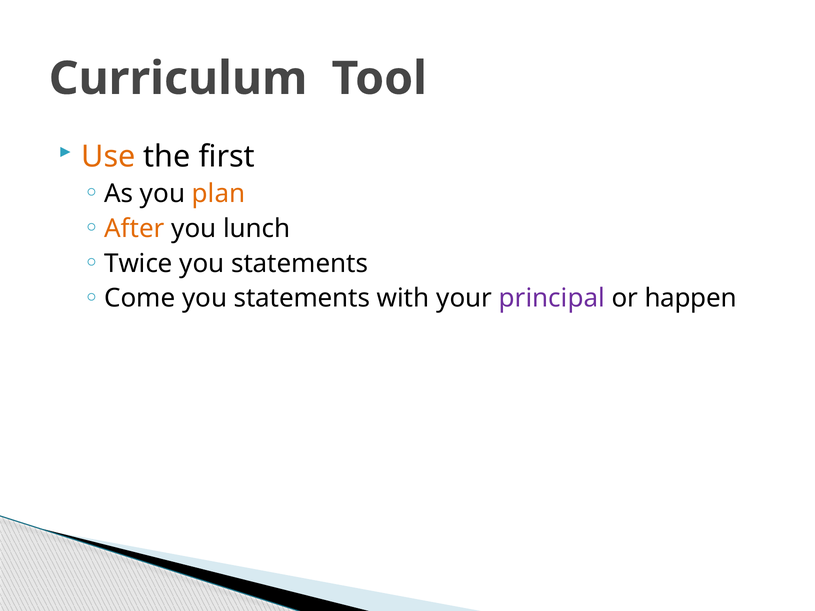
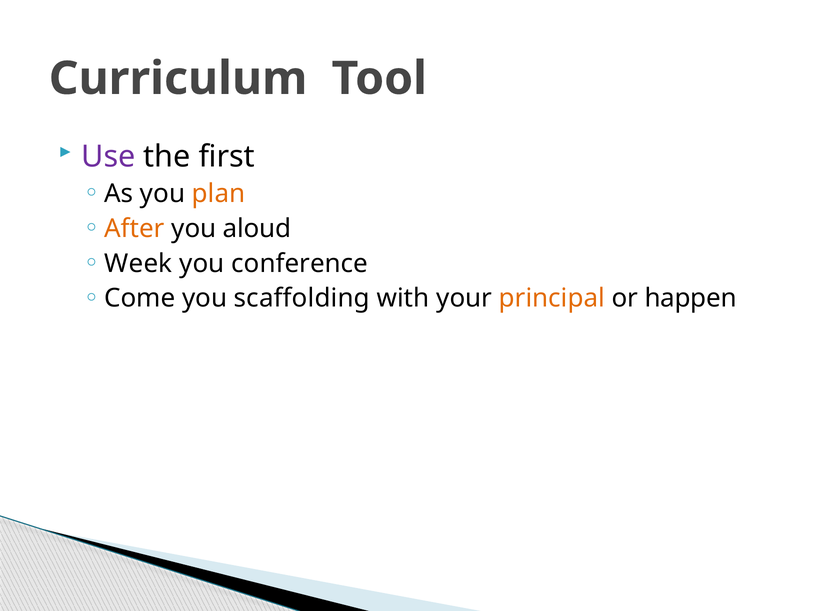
Use colour: orange -> purple
lunch: lunch -> aloud
Twice: Twice -> Week
statements at (300, 264): statements -> conference
statements at (302, 298): statements -> scaffolding
principal colour: purple -> orange
